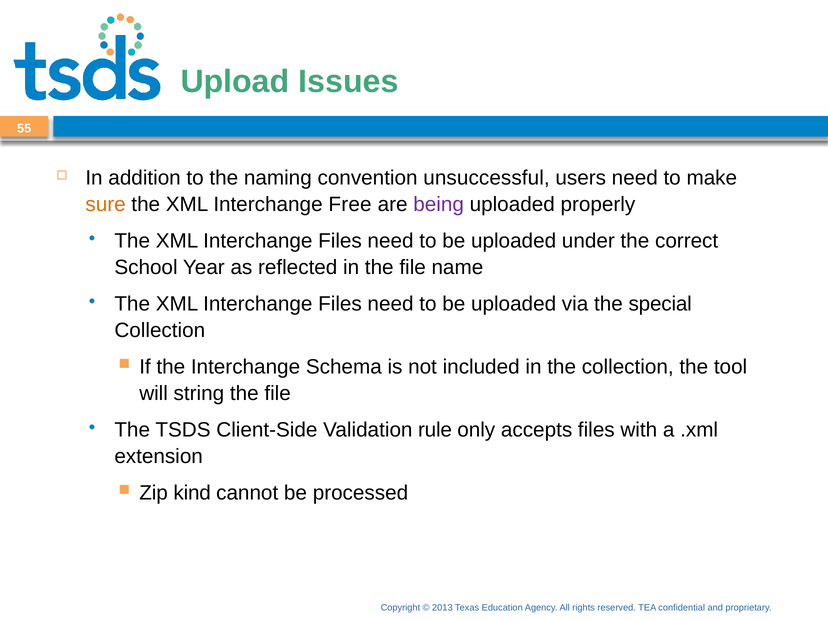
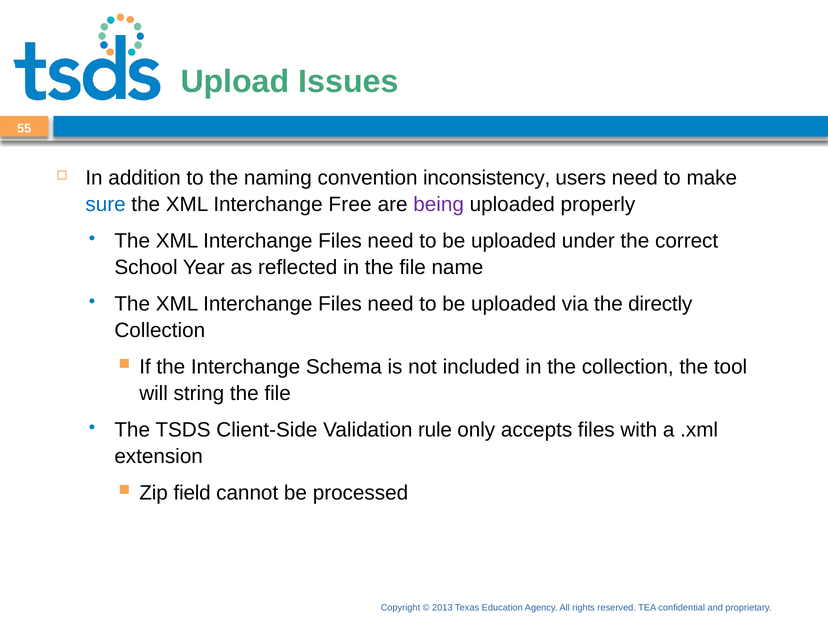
unsuccessful: unsuccessful -> inconsistency
sure colour: orange -> blue
special: special -> directly
kind: kind -> field
